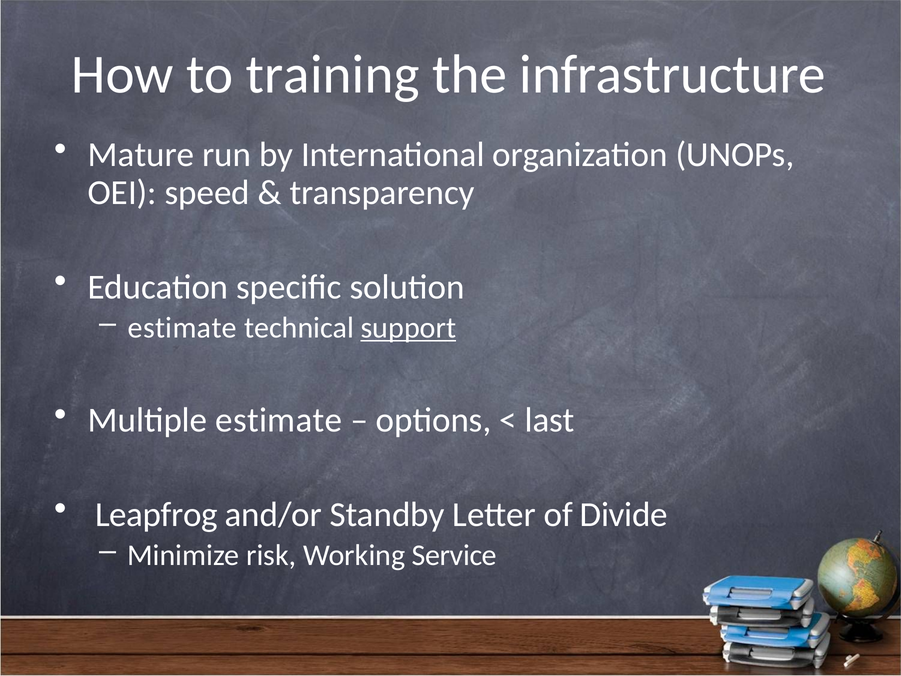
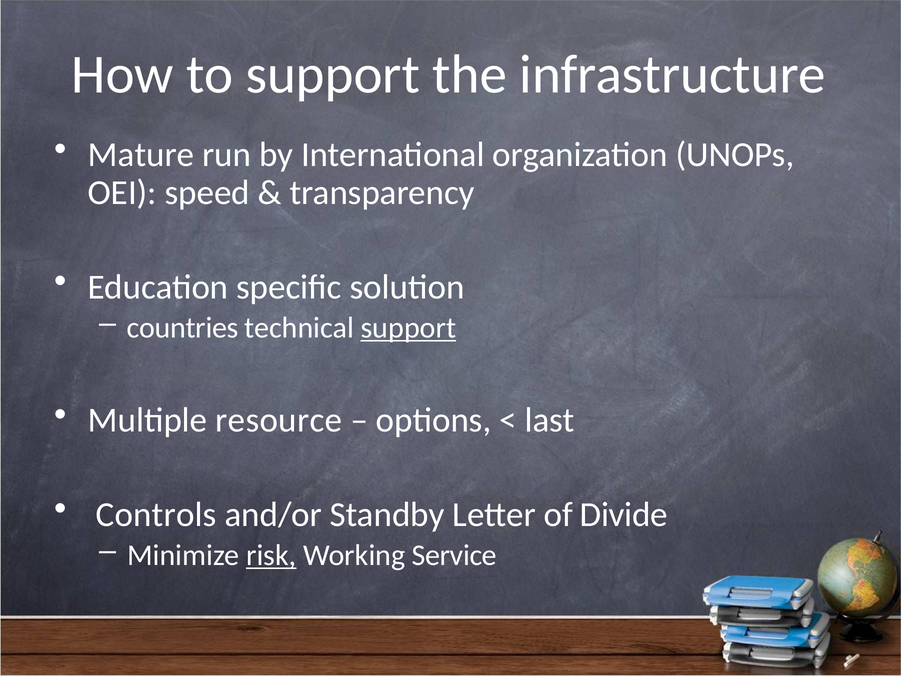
to training: training -> support
estimate at (182, 328): estimate -> countries
Multiple estimate: estimate -> resource
Leapfrog: Leapfrog -> Controls
risk underline: none -> present
